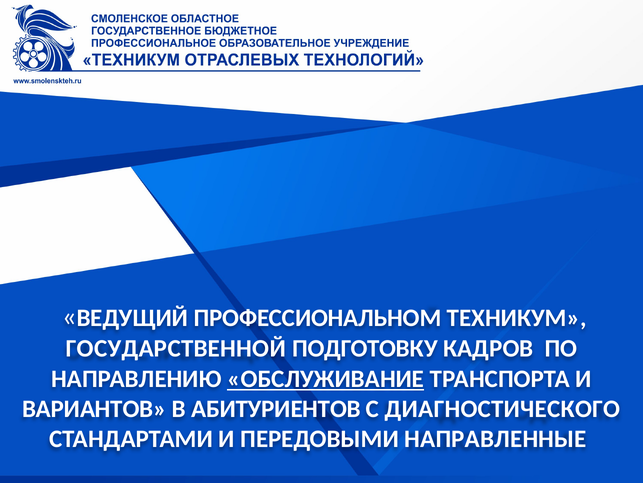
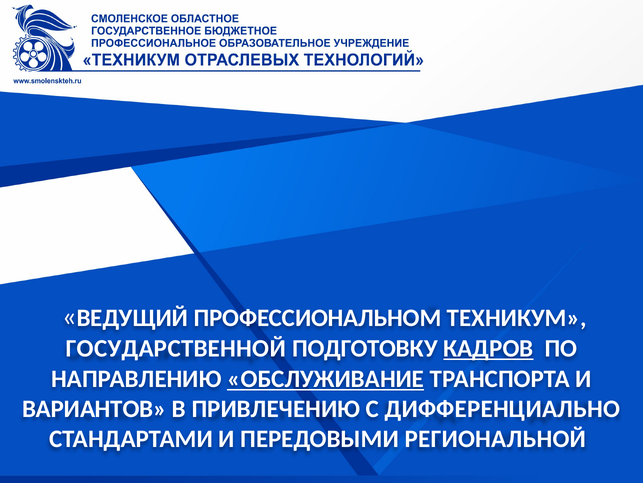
КАДРОВ underline: none -> present
АБИТУРИЕНТОВ: АБИТУРИЕНТОВ -> ПРИВЛЕЧЕНИЮ
ДИАГНОСТИЧЕСКОГО: ДИАГНОСТИЧЕСКОГО -> ДИФФЕРЕНЦИАЛЬНО
НАПРАВЛЕННЫЕ: НАПРАВЛЕННЫЕ -> РЕГИОНАЛЬНОЙ
